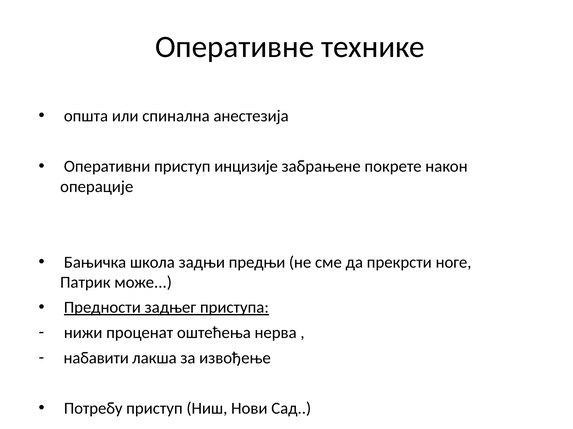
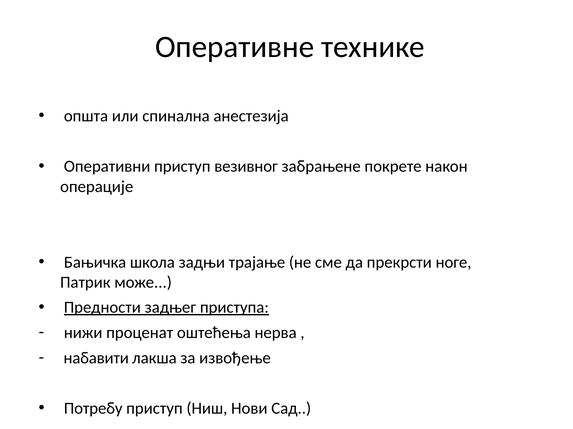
инцизије: инцизије -> везивног
предњи: предњи -> трајање
